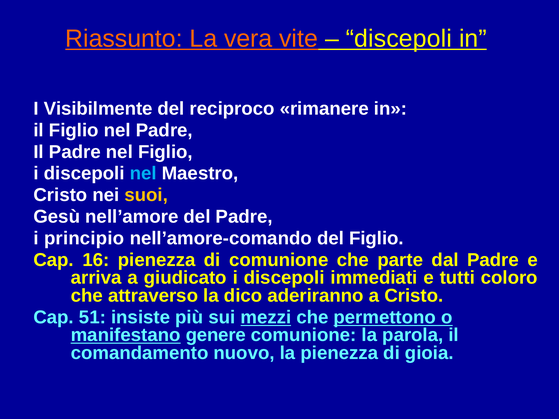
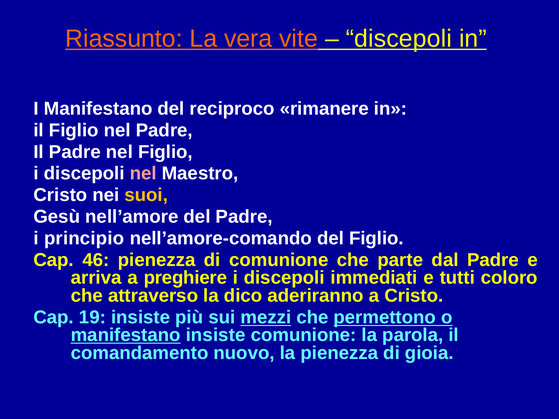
I Visibilmente: Visibilmente -> Manifestano
nel at (143, 174) colour: light blue -> pink
16: 16 -> 46
giudicato: giudicato -> preghiere
51: 51 -> 19
manifestano genere: genere -> insiste
